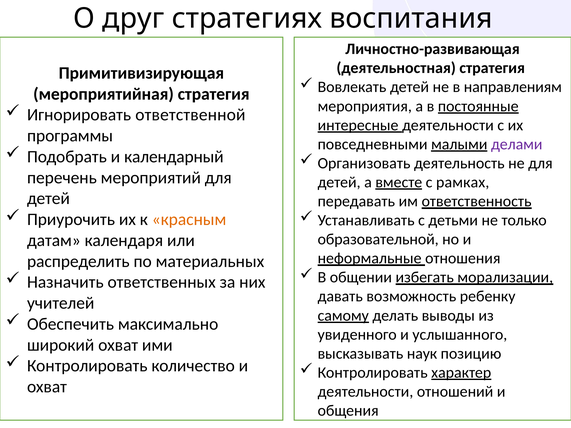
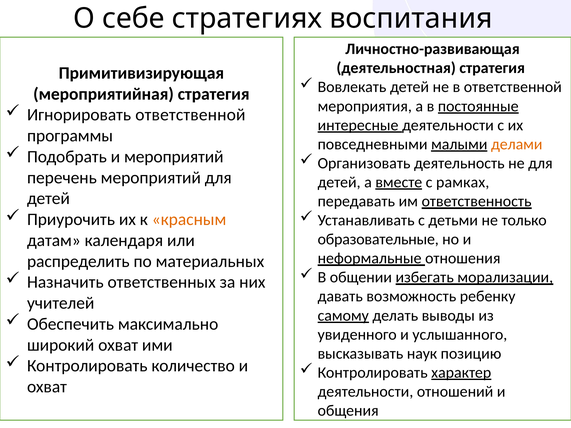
друг: друг -> себе
в направлениям: направлениям -> ответственной
делами colour: purple -> orange
и календарный: календарный -> мероприятий
образовательной: образовательной -> образовательные
